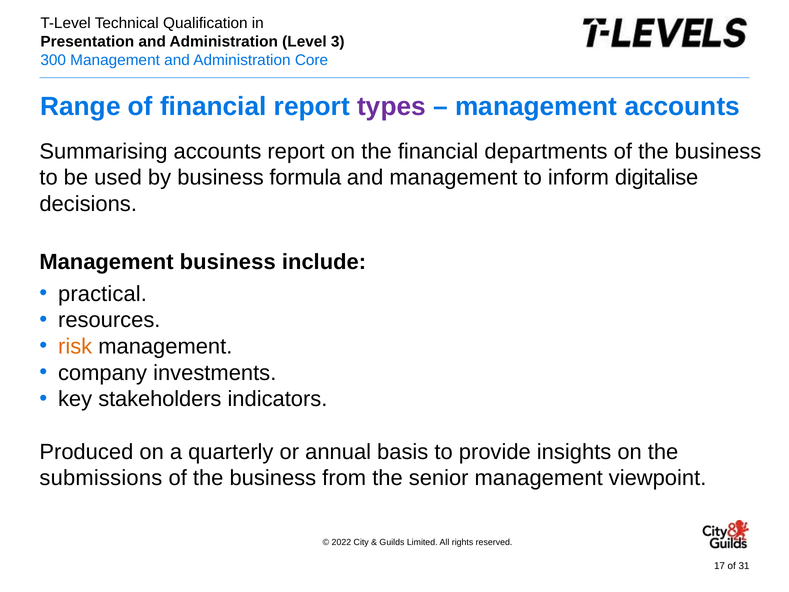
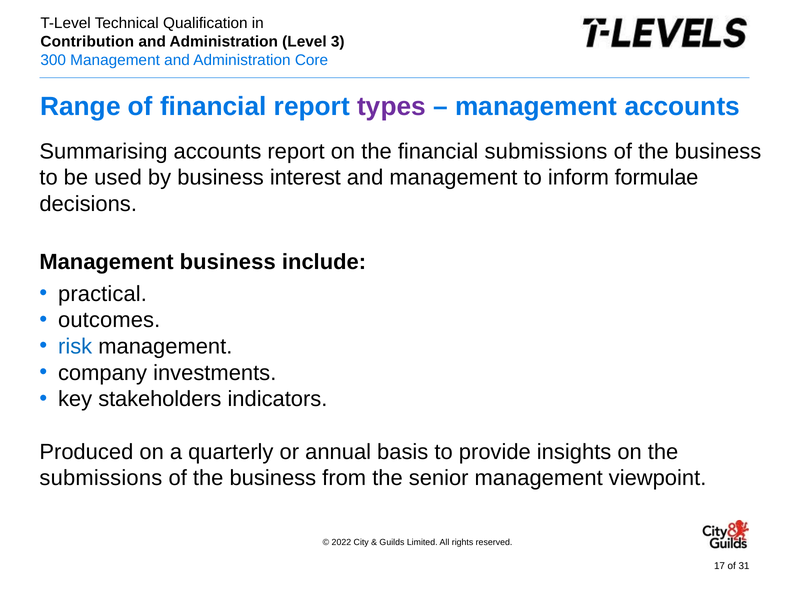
Presentation: Presentation -> Contribution
financial departments: departments -> submissions
formula: formula -> interest
digitalise: digitalise -> formulae
resources: resources -> outcomes
risk colour: orange -> blue
